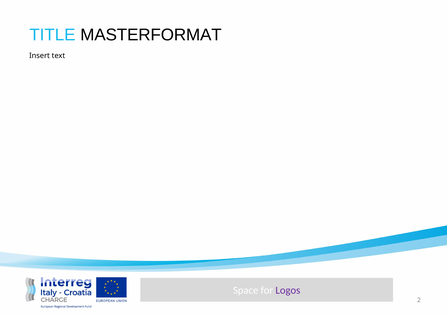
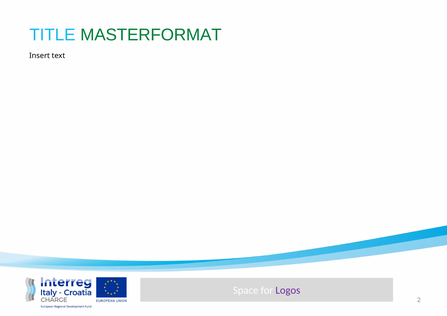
MASTERFORMAT colour: black -> green
